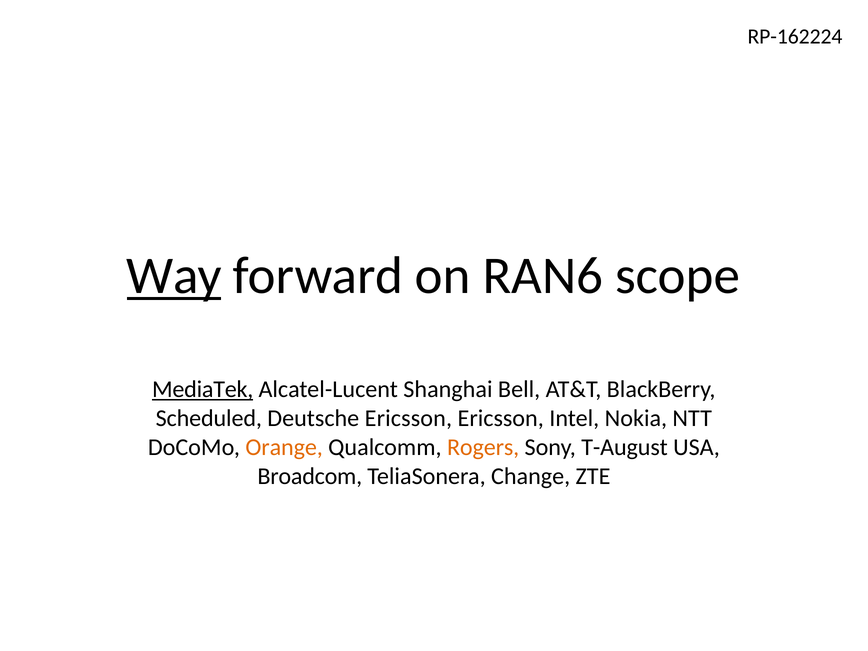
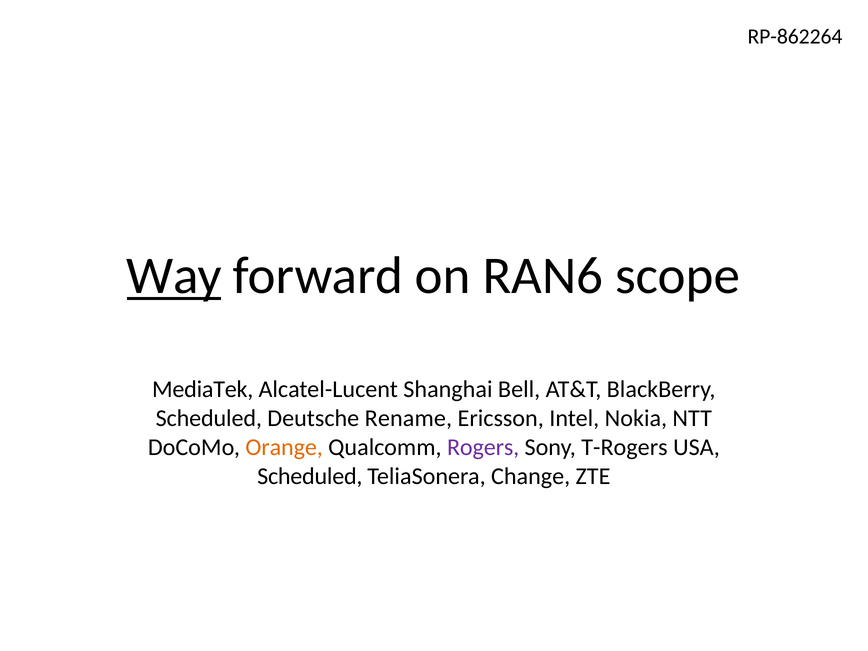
RP-162224: RP-162224 -> RP-862264
MediaTek underline: present -> none
Deutsche Ericsson: Ericsson -> Rename
Rogers colour: orange -> purple
T-August: T-August -> T-Rogers
Broadcom at (310, 476): Broadcom -> Scheduled
